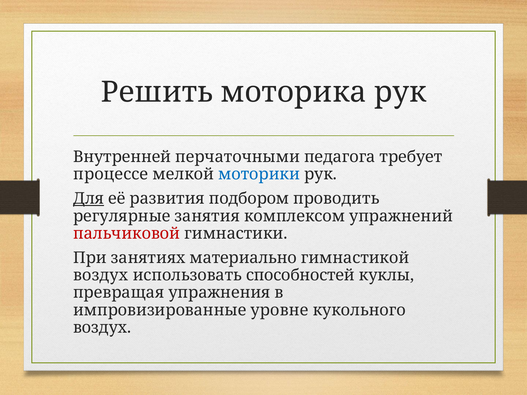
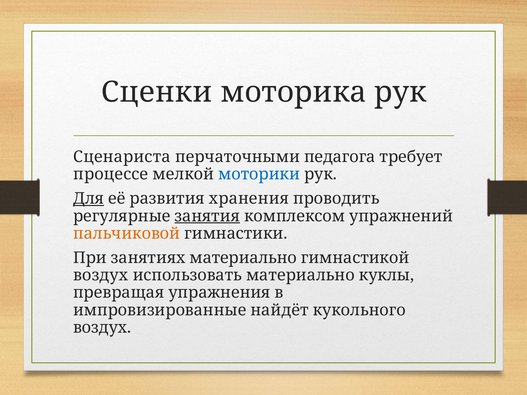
Решить: Решить -> Сценки
Внутренней: Внутренней -> Сценариста
подбором: подбором -> хранения
занятия underline: none -> present
пальчиковой colour: red -> orange
использовать способностей: способностей -> материально
уровне: уровне -> найдёт
